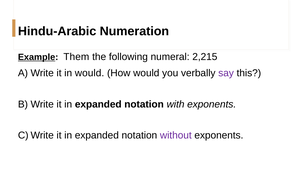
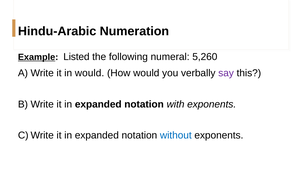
Them: Them -> Listed
2,215: 2,215 -> 5,260
without colour: purple -> blue
